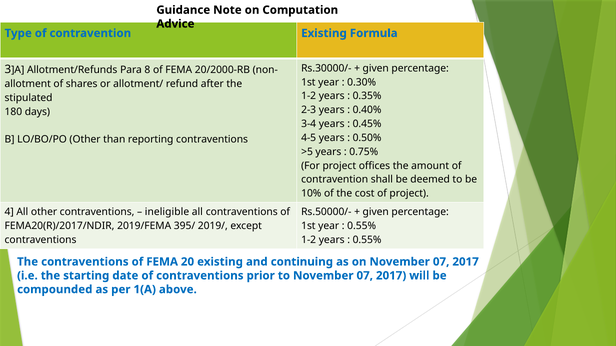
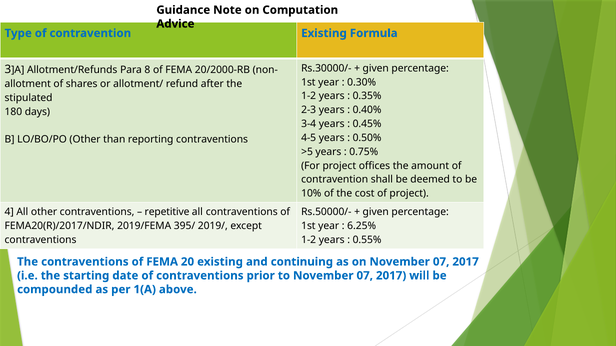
ineligible: ineligible -> repetitive
0.55% at (362, 226): 0.55% -> 6.25%
